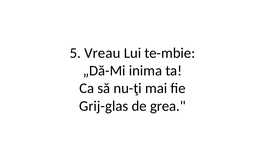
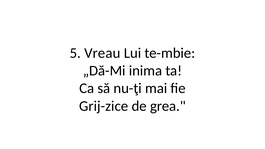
Grij-glas: Grij-glas -> Grij-zice
